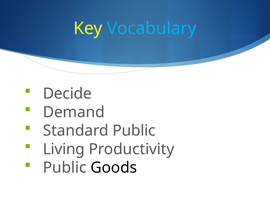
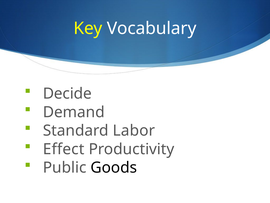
Vocabulary colour: light blue -> white
Standard Public: Public -> Labor
Living: Living -> Effect
